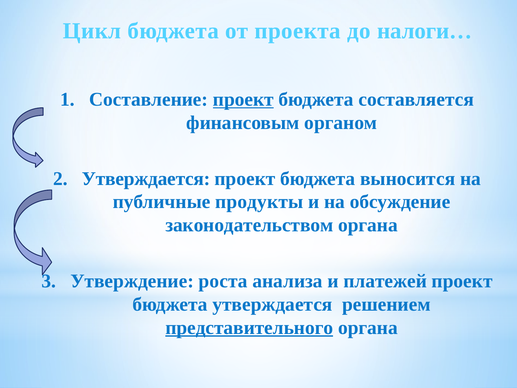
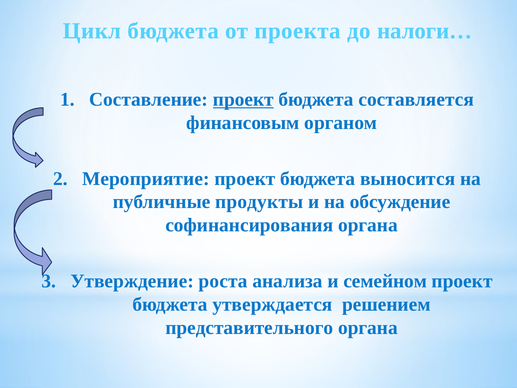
Утверждается at (146, 178): Утверждается -> Мероприятие
законодательством: законодательством -> софинансирования
платежей: платежей -> семейном
представительного underline: present -> none
